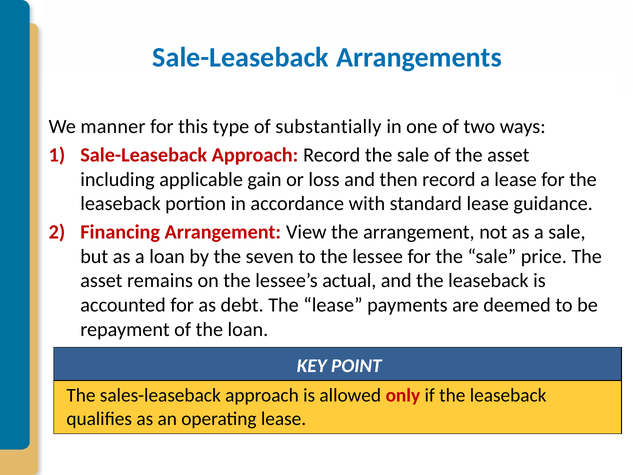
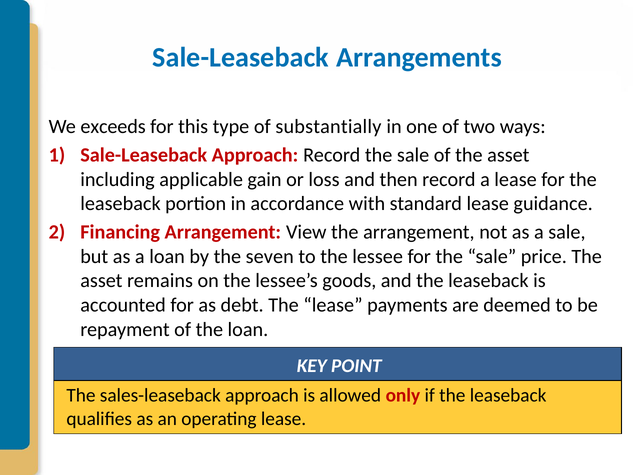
manner: manner -> exceeds
actual: actual -> goods
